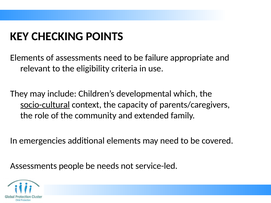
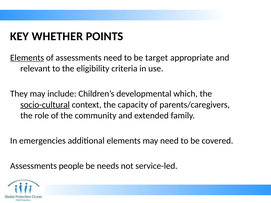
CHECKING: CHECKING -> WHETHER
Elements at (27, 58) underline: none -> present
failure: failure -> target
